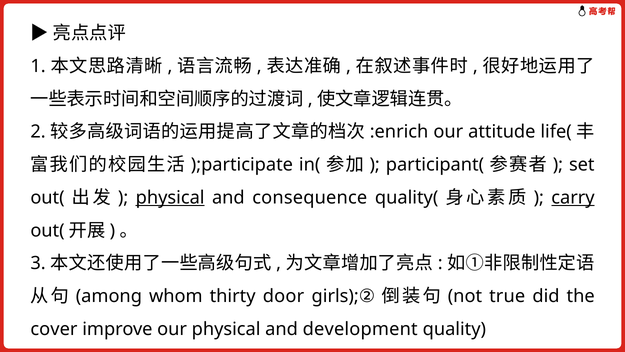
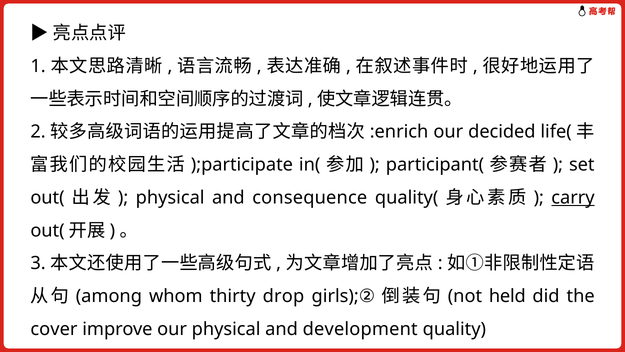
attitude: attitude -> decided
physical at (170, 197) underline: present -> none
door: door -> drop
true: true -> held
